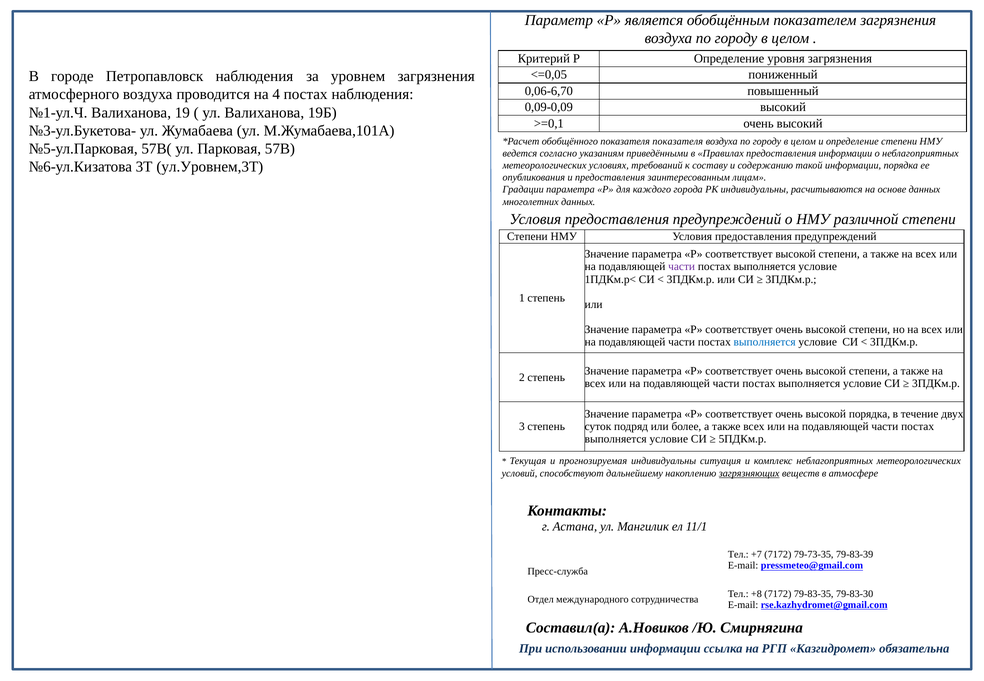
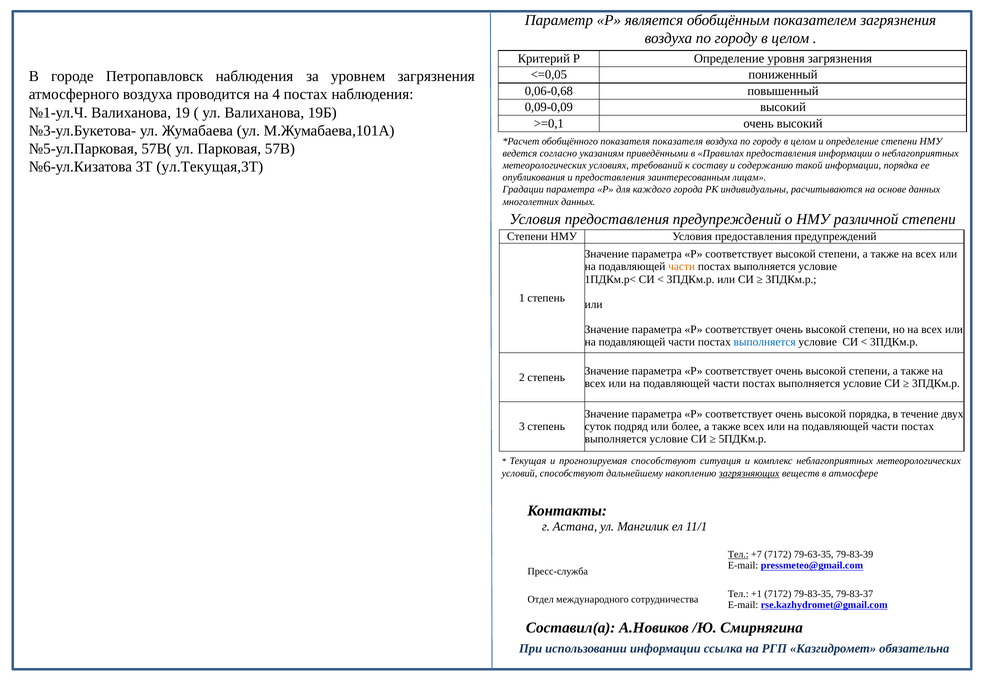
0,06-6,70: 0,06-6,70 -> 0,06-0,68
ул.Уровнем,3Т: ул.Уровнем,3Т -> ул.Текущая,3Т
части at (682, 267) colour: purple -> orange
прогнозируемая индивидуальны: индивидуальны -> способствуют
Тел at (738, 555) underline: none -> present
79-73-35: 79-73-35 -> 79-63-35
+8: +8 -> +1
79-83-30: 79-83-30 -> 79-83-37
